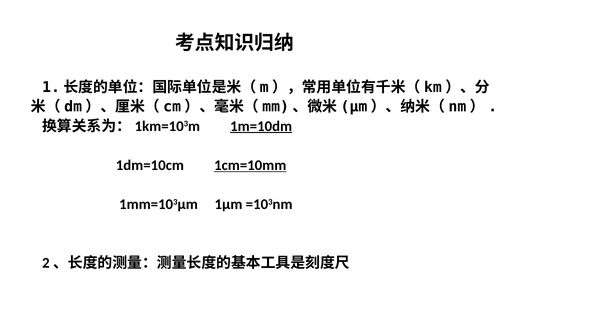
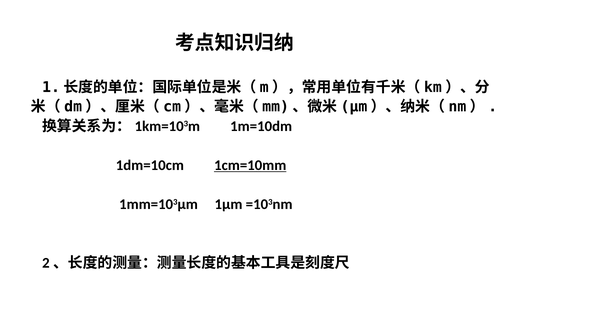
1m=10dm underline: present -> none
